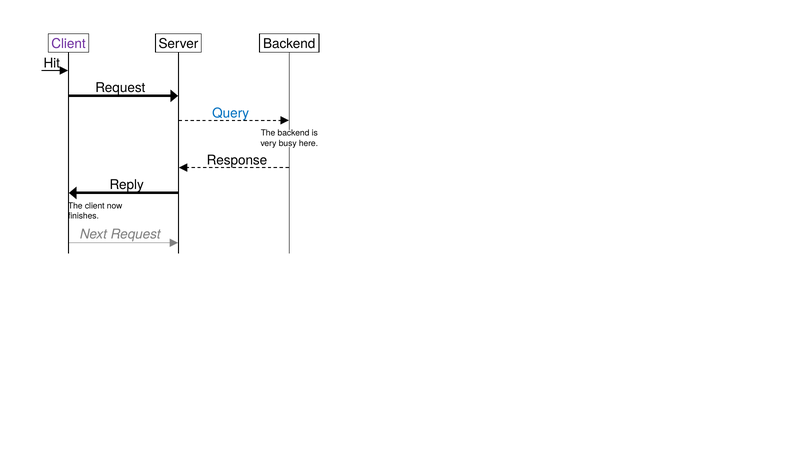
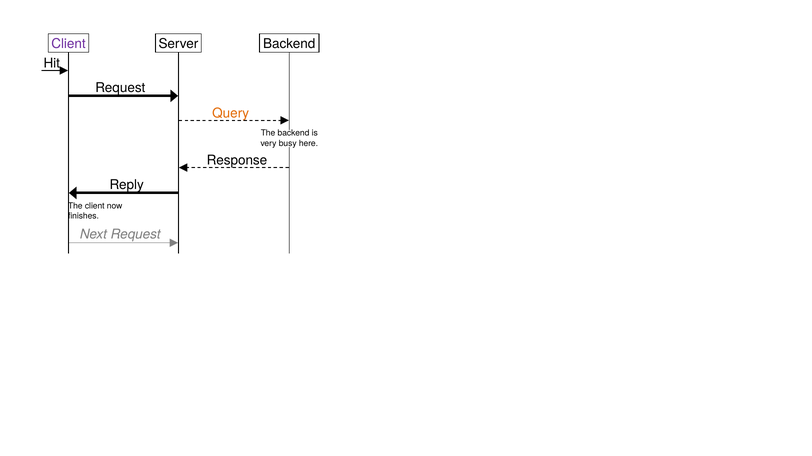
Query colour: blue -> orange
